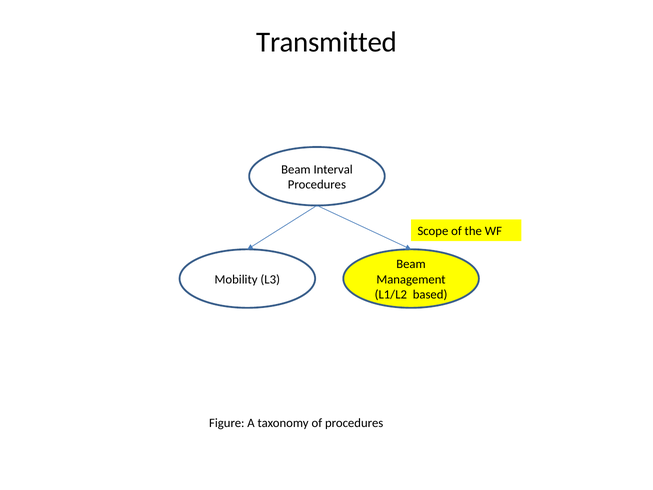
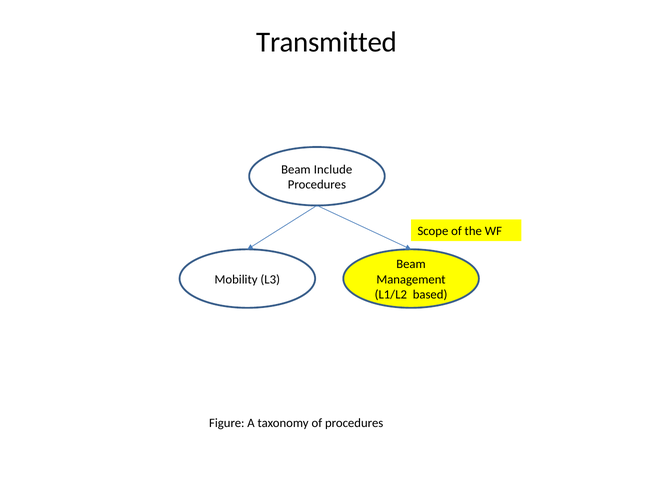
Interval: Interval -> Include
